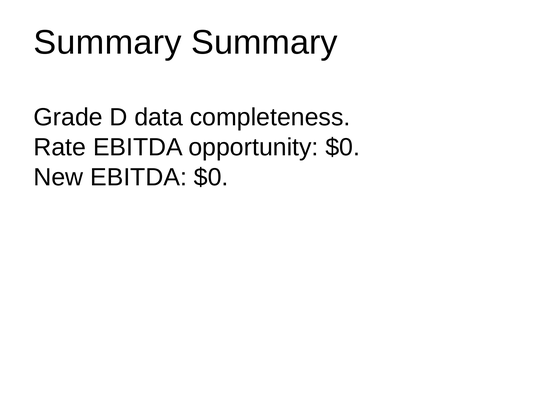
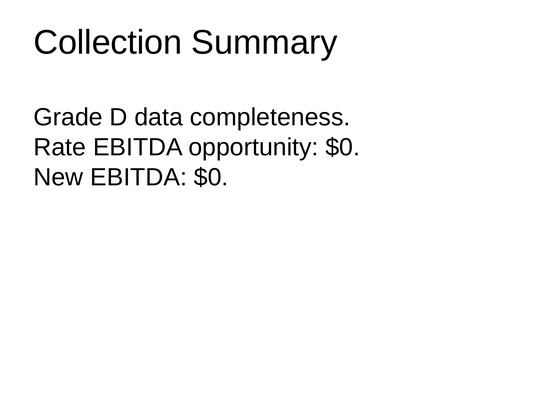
Summary at (108, 43): Summary -> Collection
